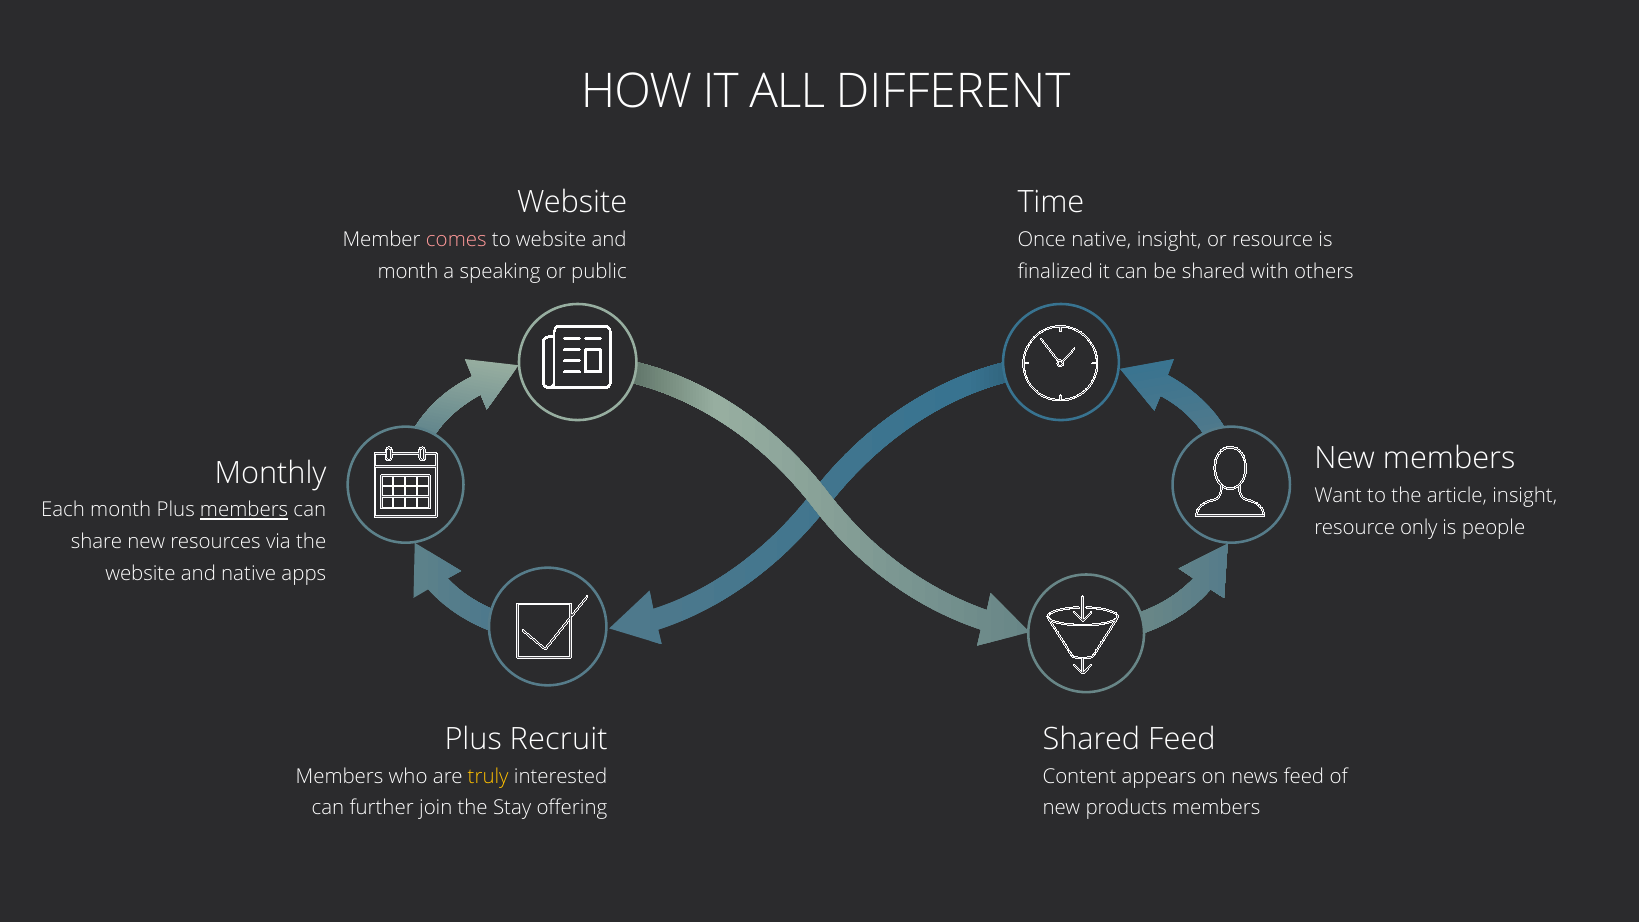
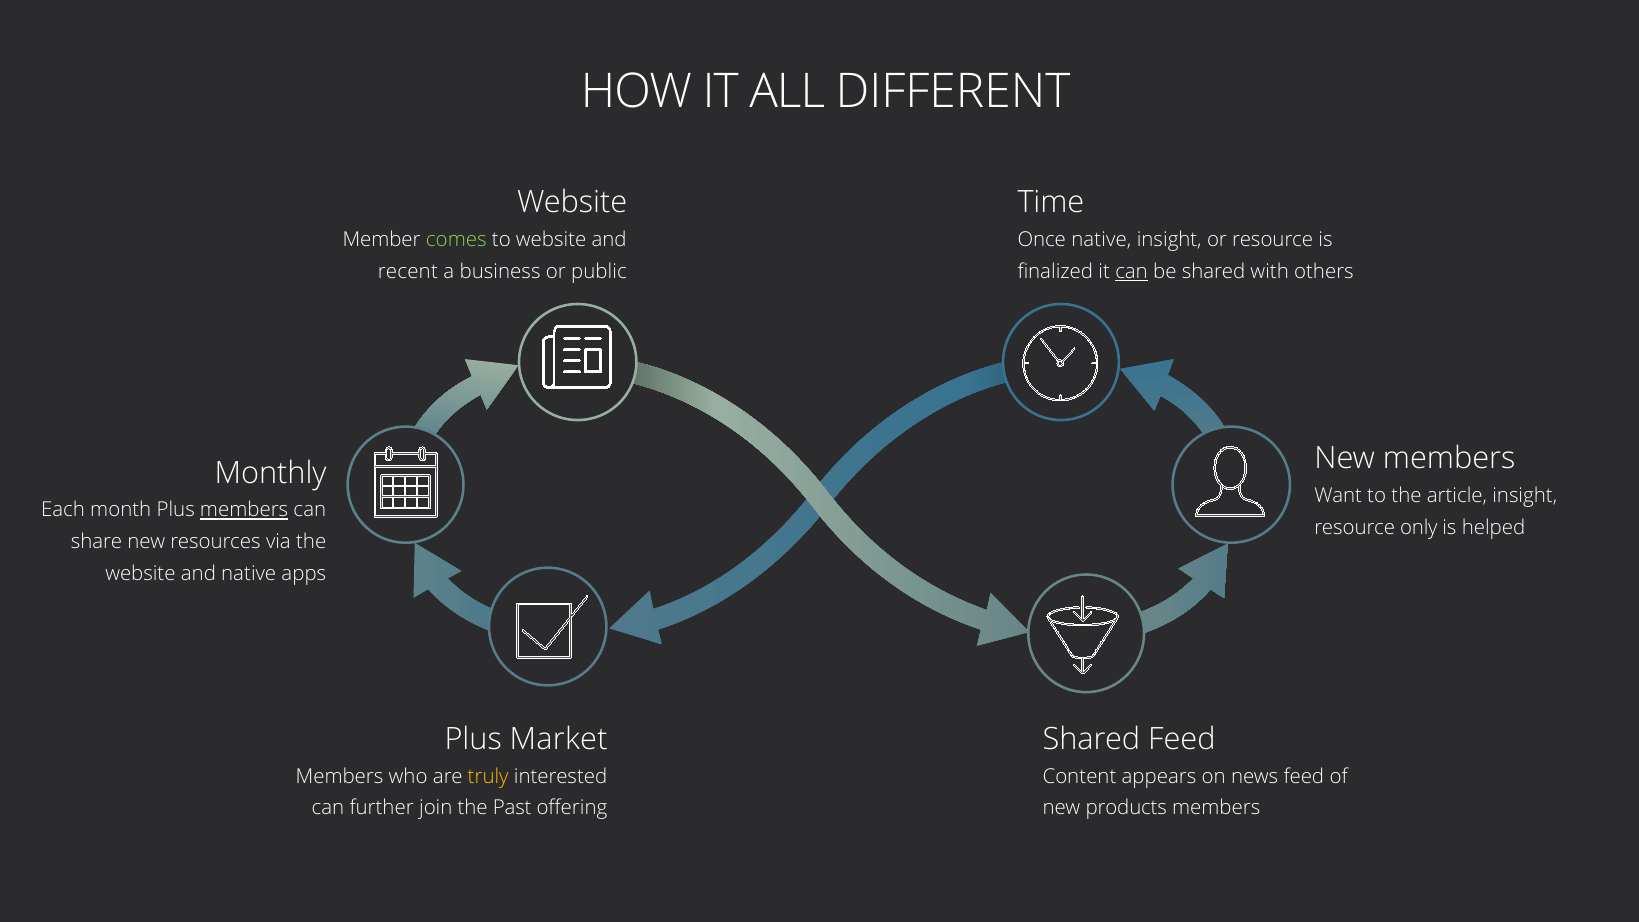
comes colour: pink -> light green
month at (408, 271): month -> recent
speaking: speaking -> business
can at (1132, 271) underline: none -> present
people: people -> helped
Recruit: Recruit -> Market
Stay: Stay -> Past
